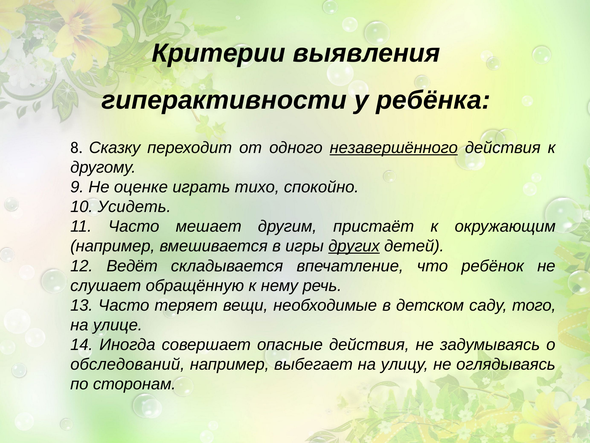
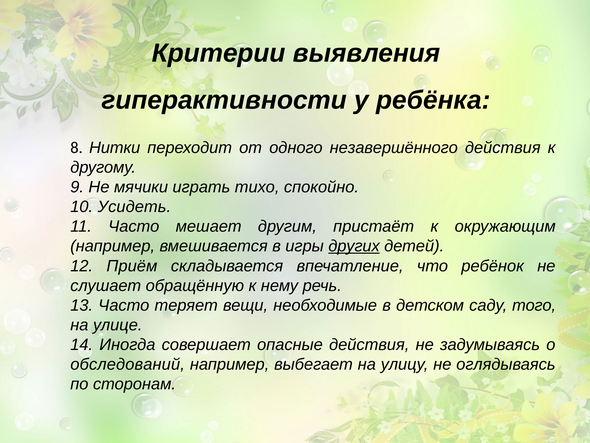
Сказку: Сказку -> Нитки
незавершённого underline: present -> none
оценке: оценке -> мячики
Ведёт: Ведёт -> Приём
